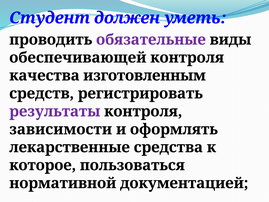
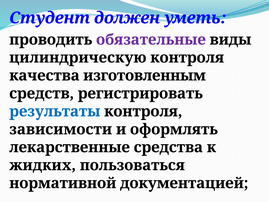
обеспечивающей: обеспечивающей -> цилиндрическую
результаты colour: purple -> blue
которое: которое -> жидких
